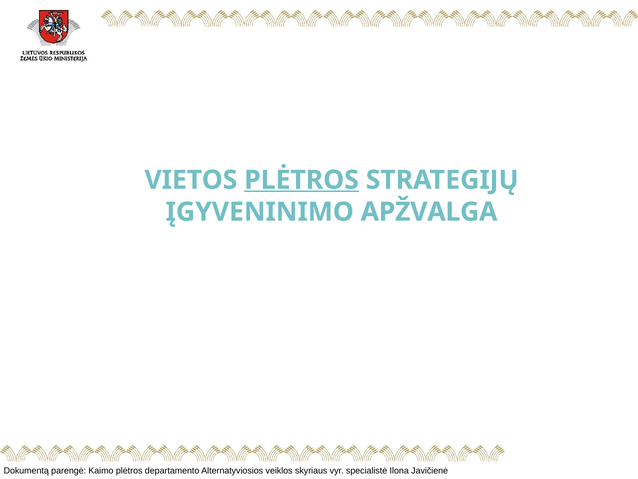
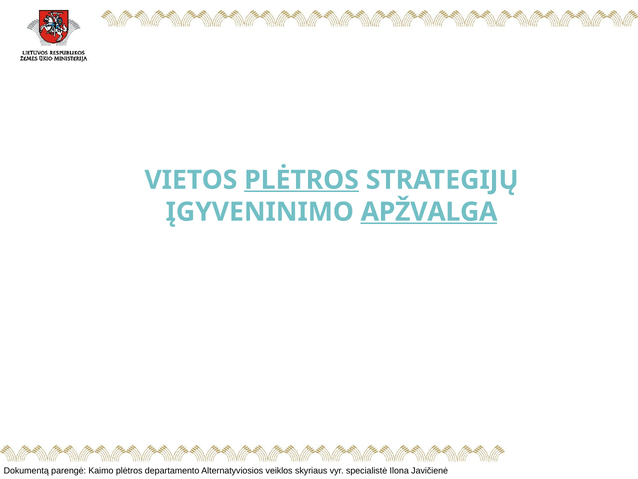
APŽVALGA underline: none -> present
